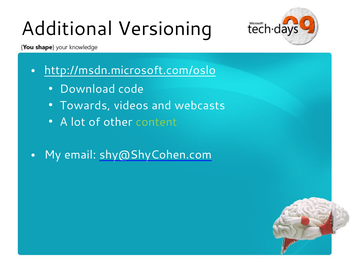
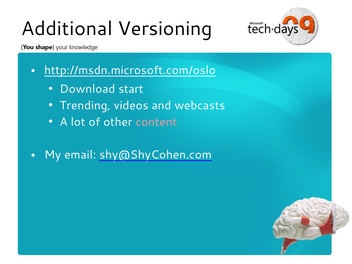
code: code -> start
Towards: Towards -> Trending
content colour: light green -> pink
